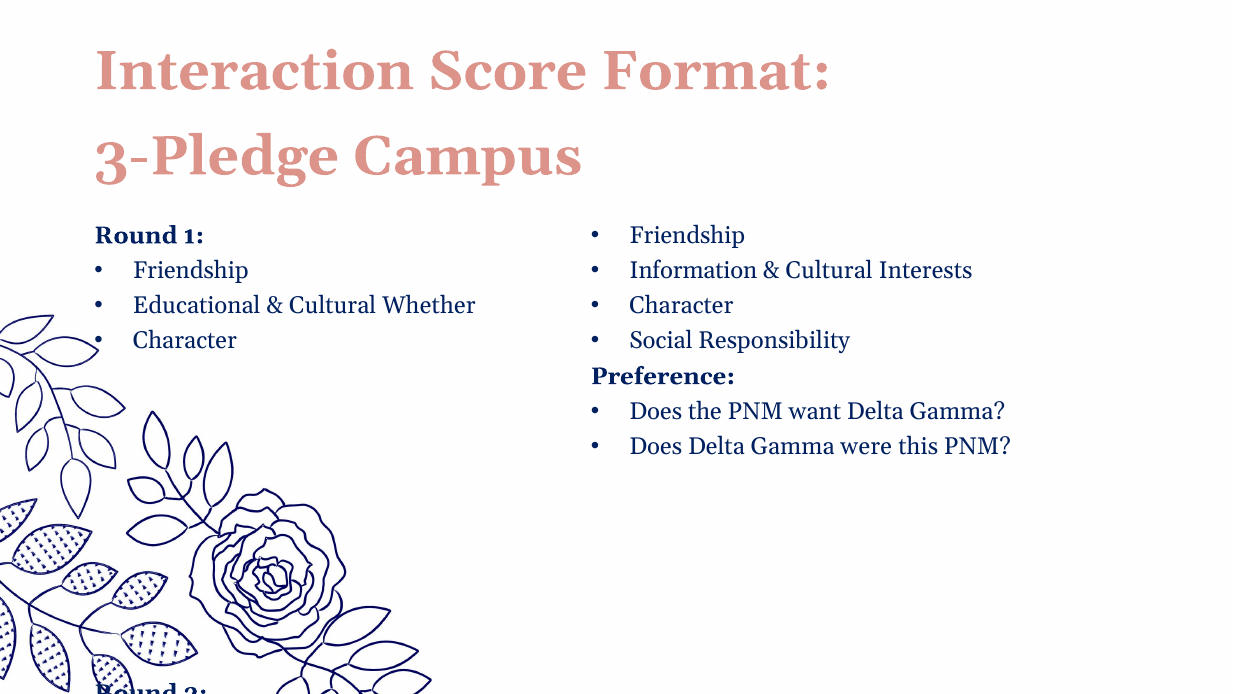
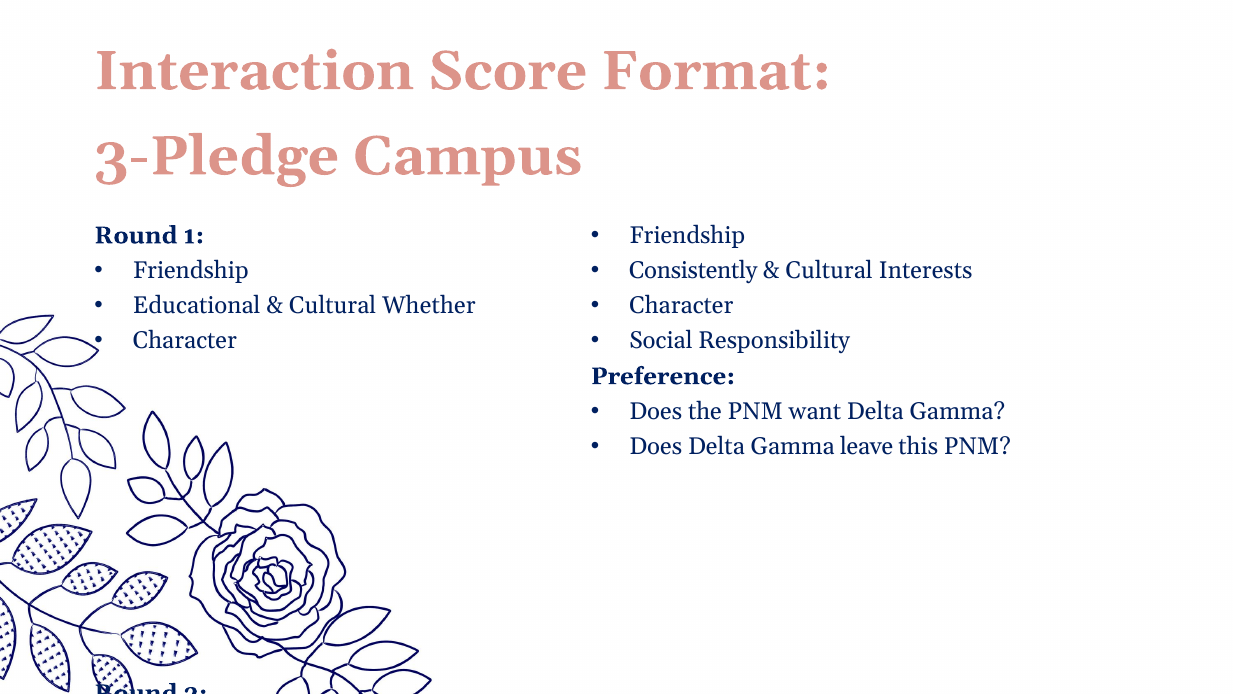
Information: Information -> Consistently
were: were -> leave
